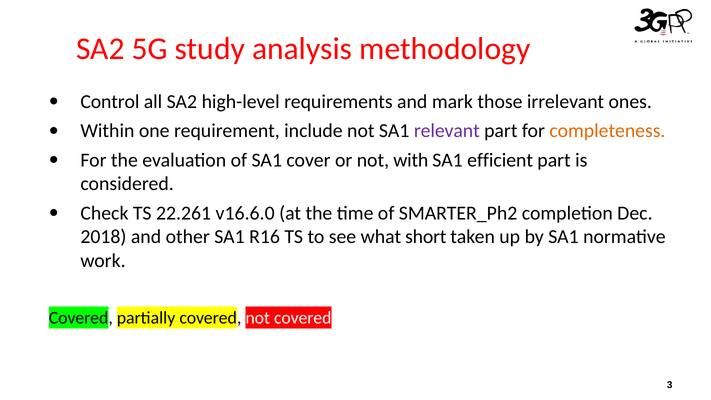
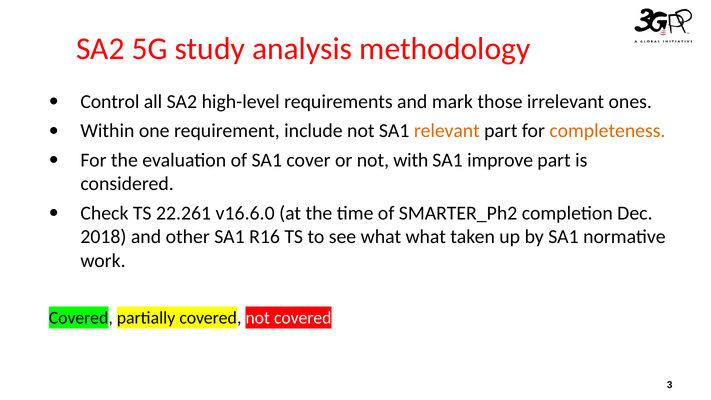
relevant colour: purple -> orange
efficient: efficient -> improve
what short: short -> what
